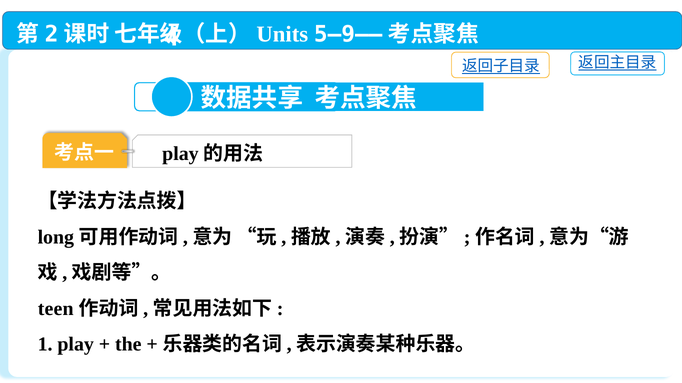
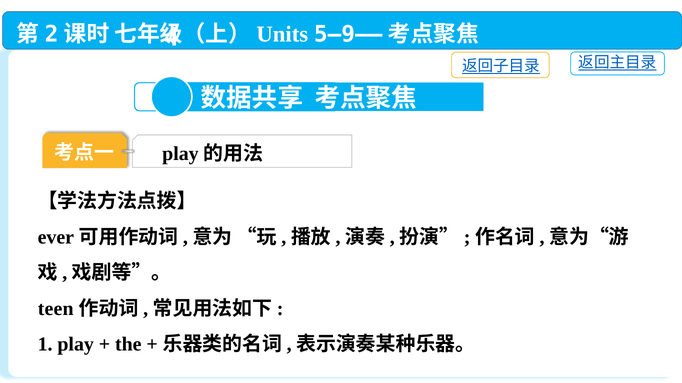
long: long -> ever
